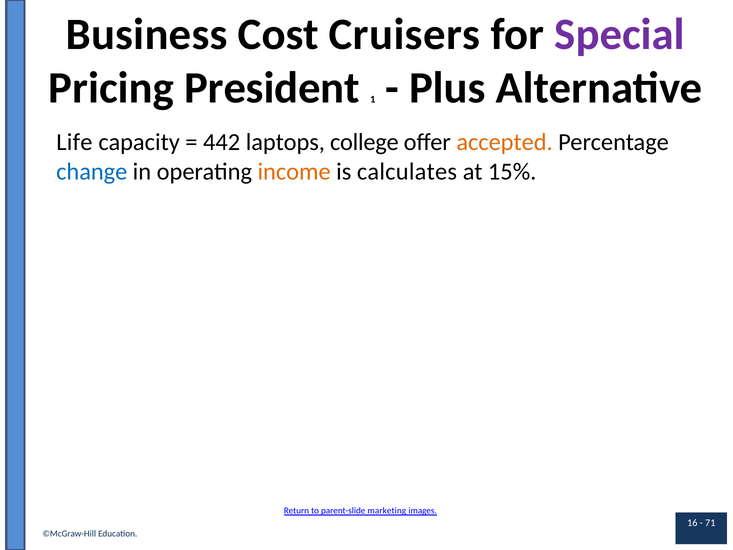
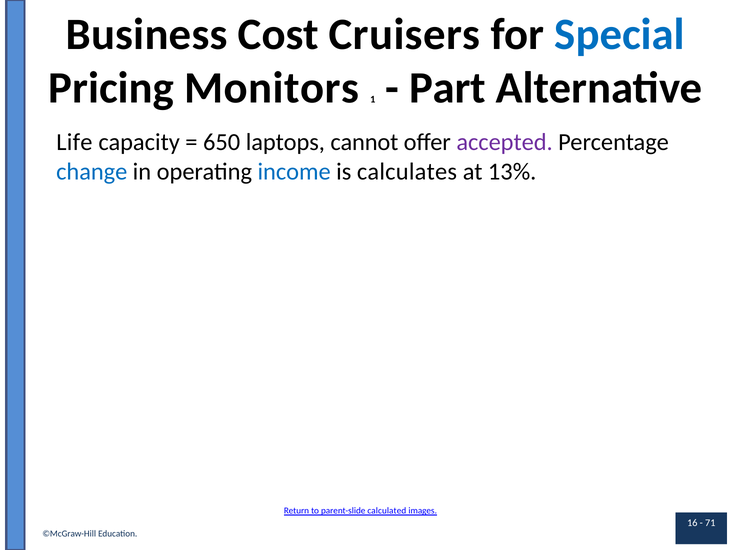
Special colour: purple -> blue
President: President -> Monitors
Plus: Plus -> Part
442: 442 -> 650
college: college -> cannot
accepted colour: orange -> purple
income colour: orange -> blue
15%: 15% -> 13%
marketing: marketing -> calculated
